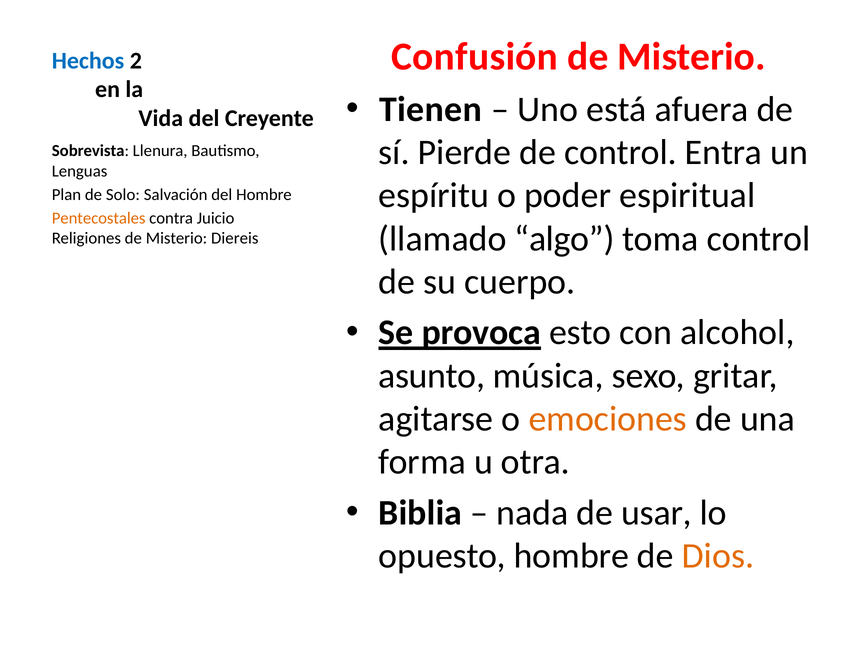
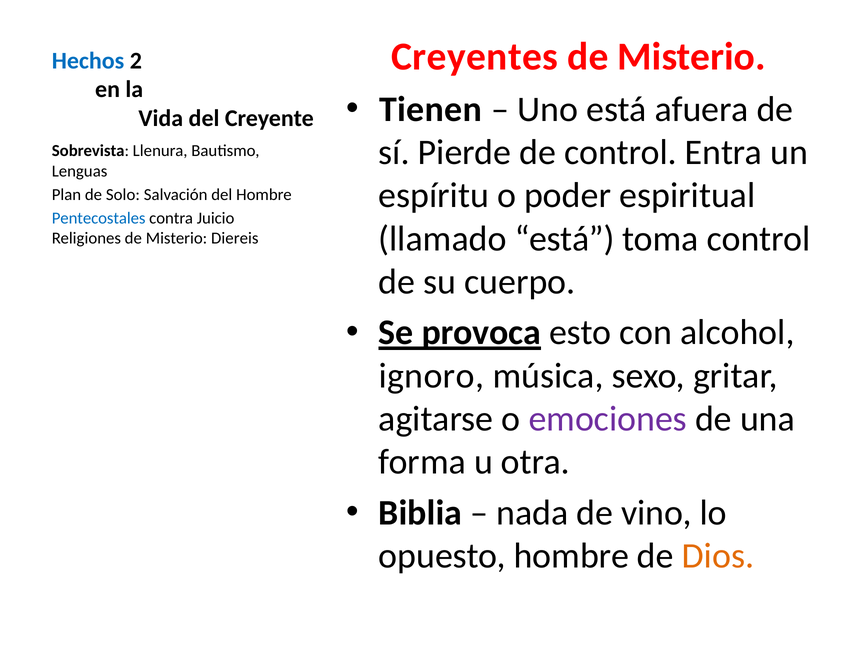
Confusión: Confusión -> Creyentes
Pentecostales colour: orange -> blue
llamado algo: algo -> está
asunto: asunto -> ignoro
emociones colour: orange -> purple
usar: usar -> vino
